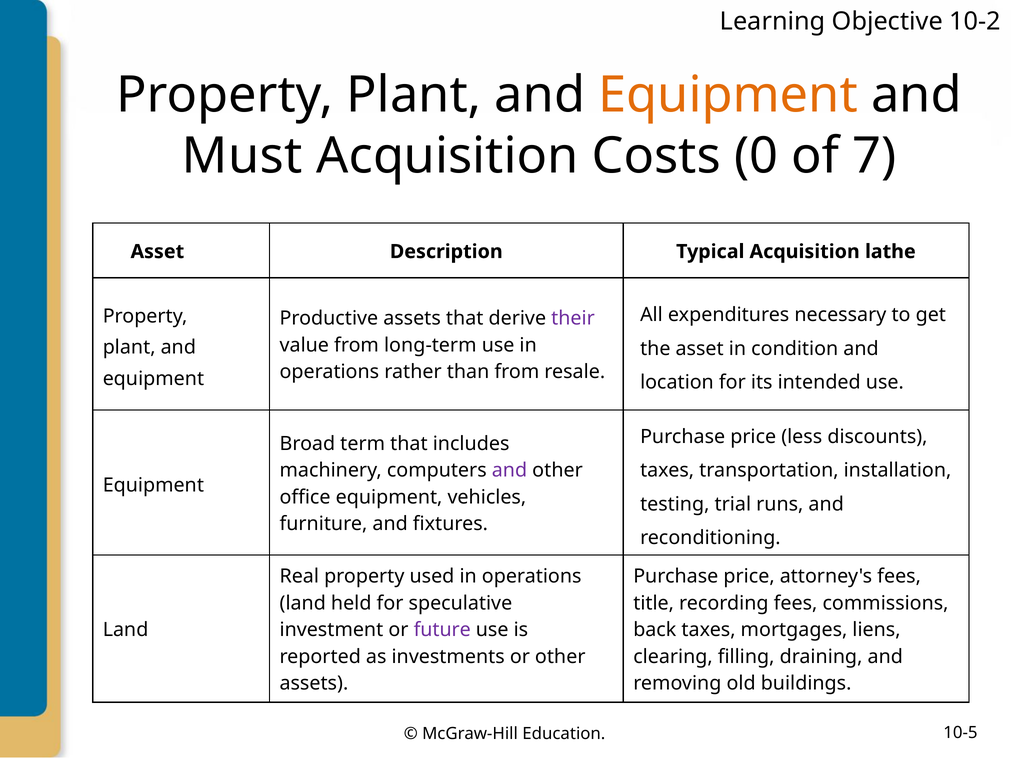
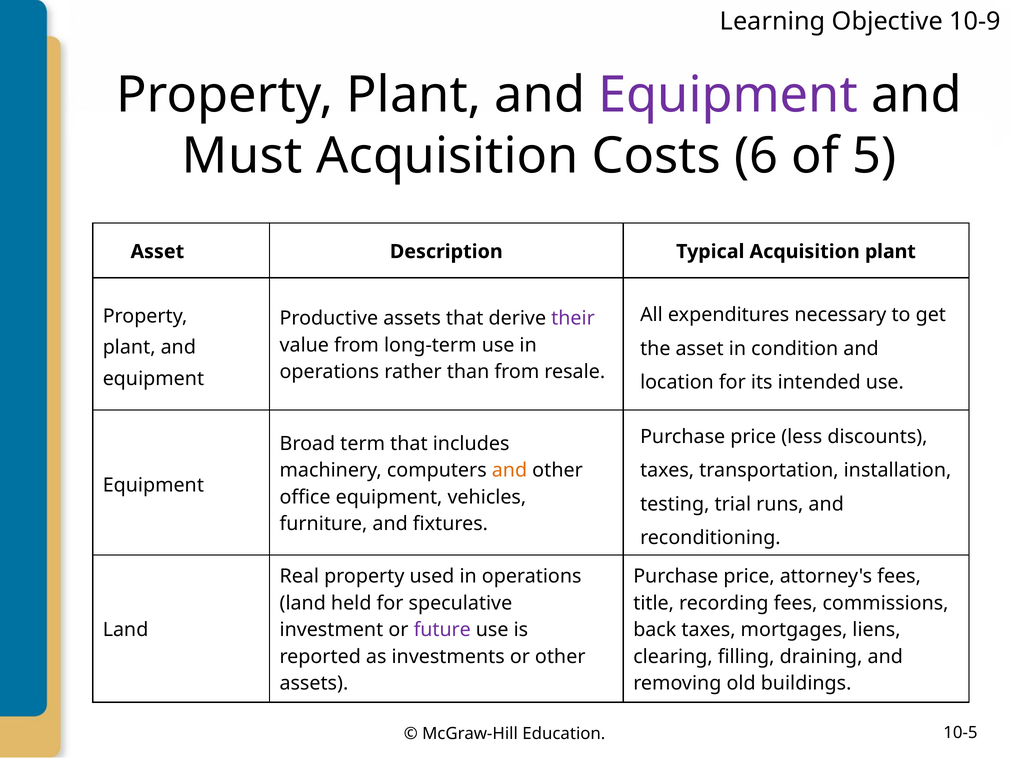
10-2: 10-2 -> 10-9
Equipment at (728, 95) colour: orange -> purple
0: 0 -> 6
7: 7 -> 5
Acquisition lathe: lathe -> plant
and at (509, 470) colour: purple -> orange
